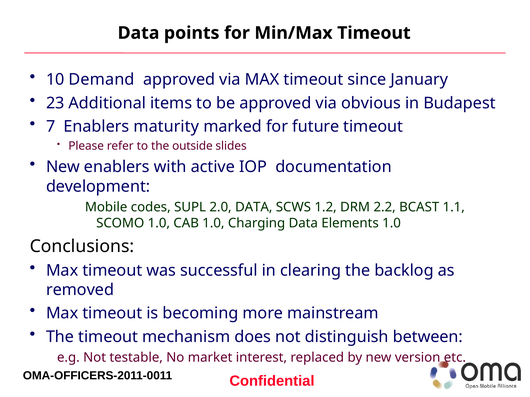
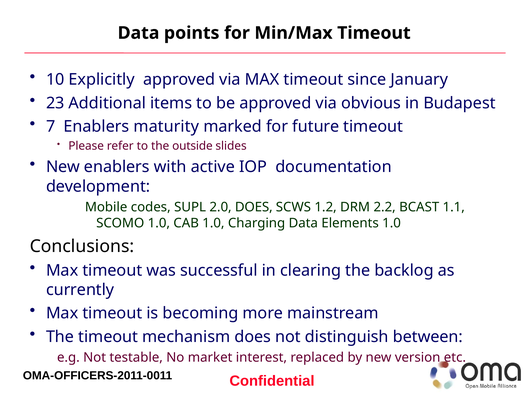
Demand: Demand -> Explicitly
2.0 DATA: DATA -> DOES
removed: removed -> currently
